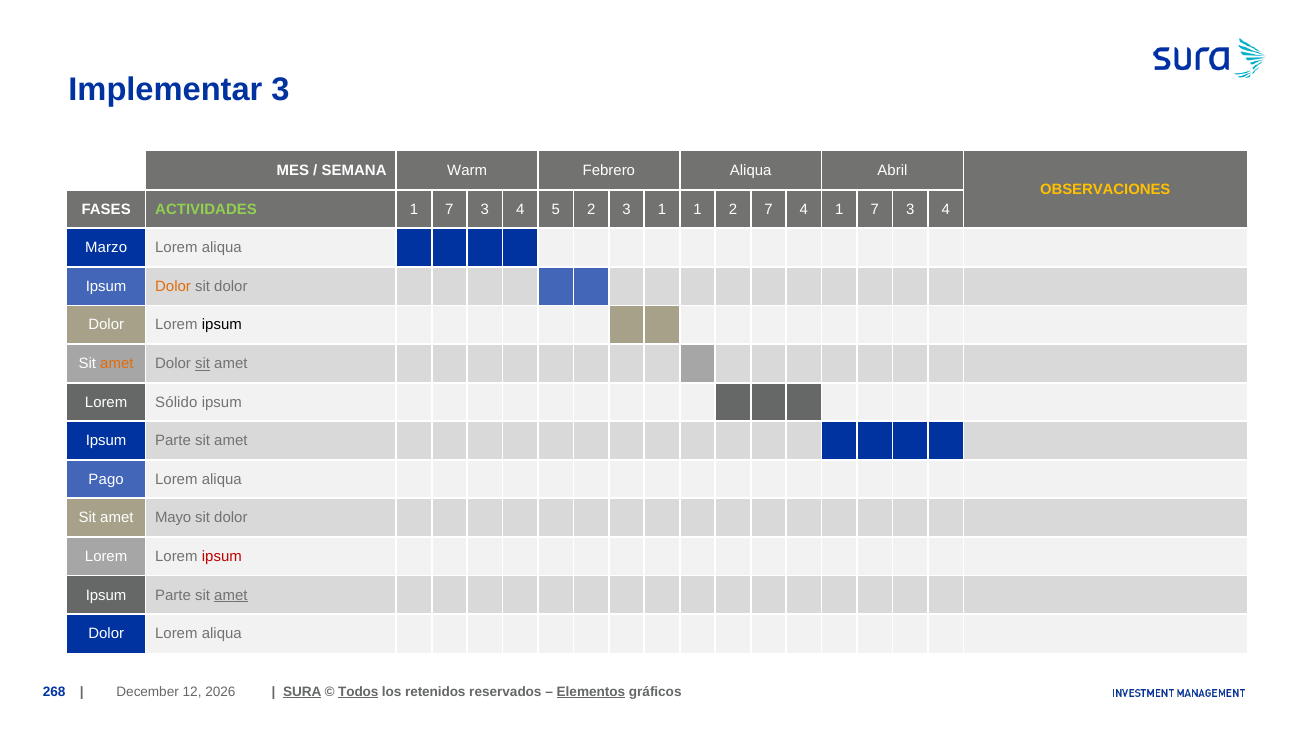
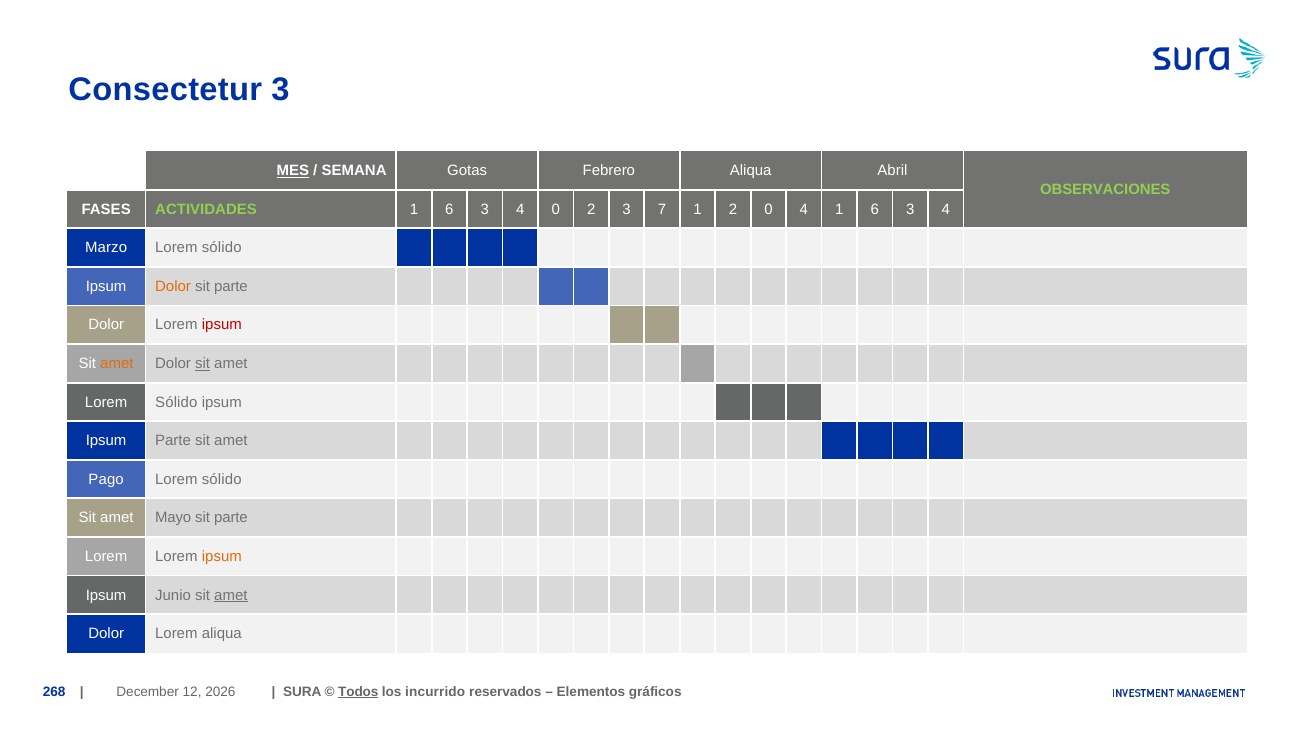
Implementar: Implementar -> Consectetur
MES underline: none -> present
Warm: Warm -> Gotas
OBSERVACIONES colour: yellow -> light green
7 at (449, 209): 7 -> 6
4 5: 5 -> 0
3 1: 1 -> 7
2 7: 7 -> 0
4 1 7: 7 -> 6
aliqua at (222, 248): aliqua -> sólido
dolor at (231, 286): dolor -> parte
ipsum at (222, 325) colour: black -> red
aliqua at (222, 479): aliqua -> sólido
dolor at (231, 518): dolor -> parte
ipsum at (222, 556) colour: red -> orange
Parte at (173, 595): Parte -> Junio
SURA underline: present -> none
retenidos: retenidos -> incurrido
Elementos underline: present -> none
